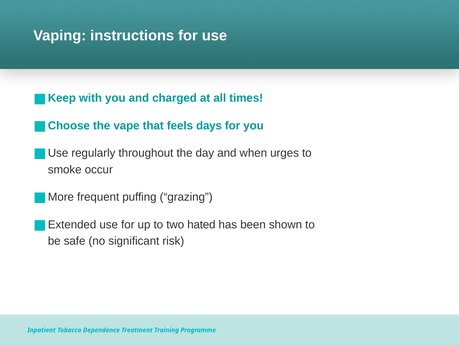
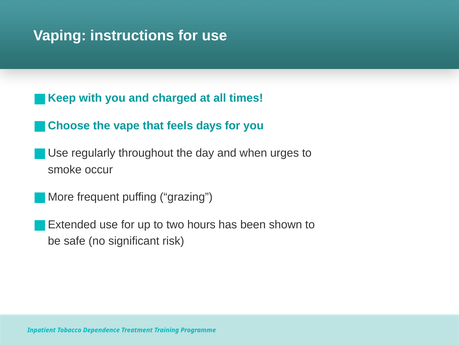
hated: hated -> hours
